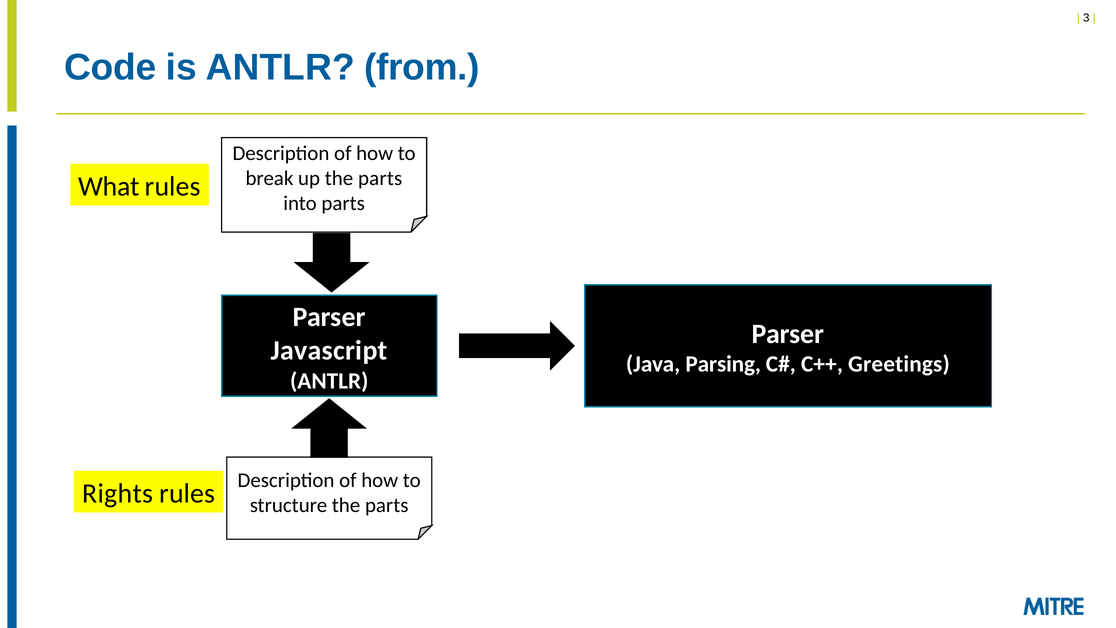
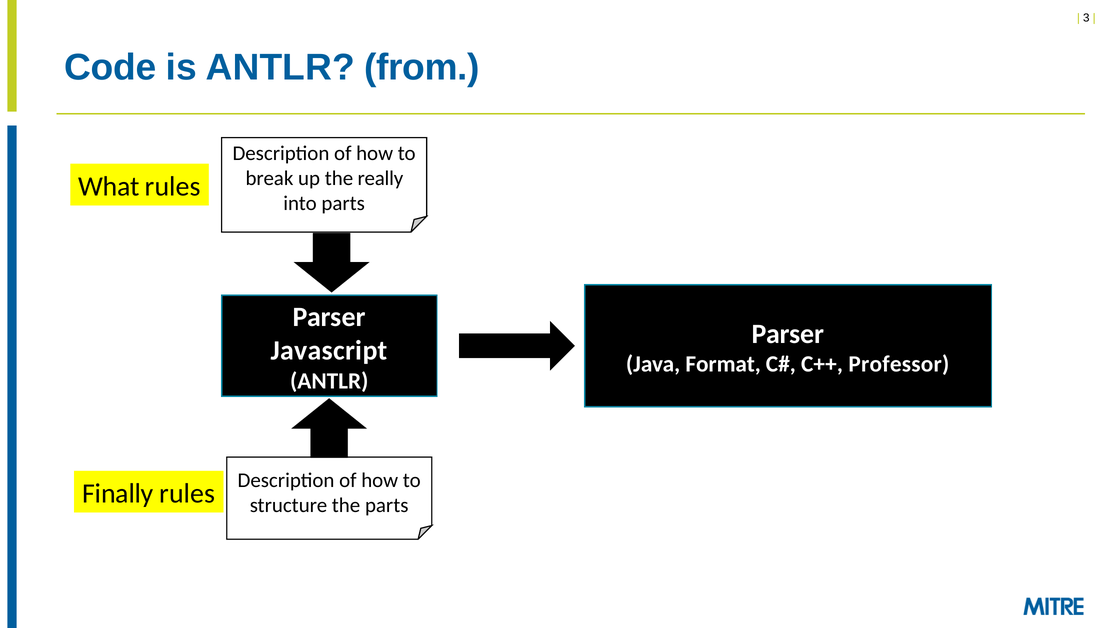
up the parts: parts -> really
Parsing: Parsing -> Format
Greetings: Greetings -> Professor
Rights: Rights -> Finally
